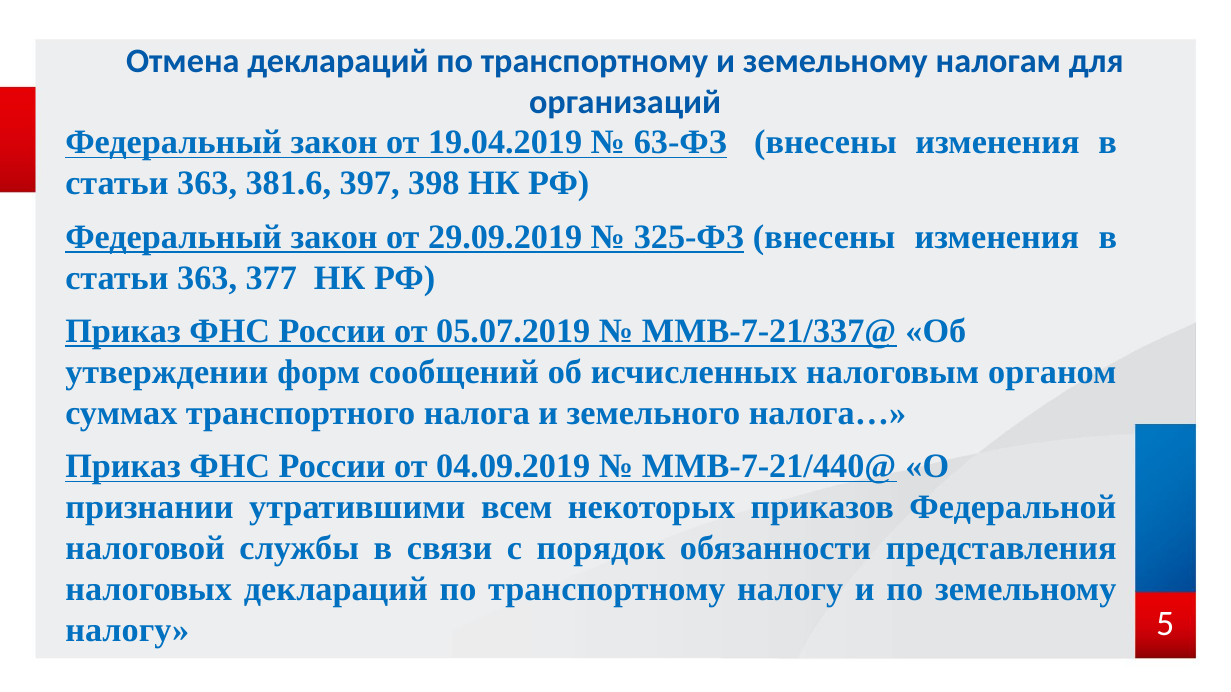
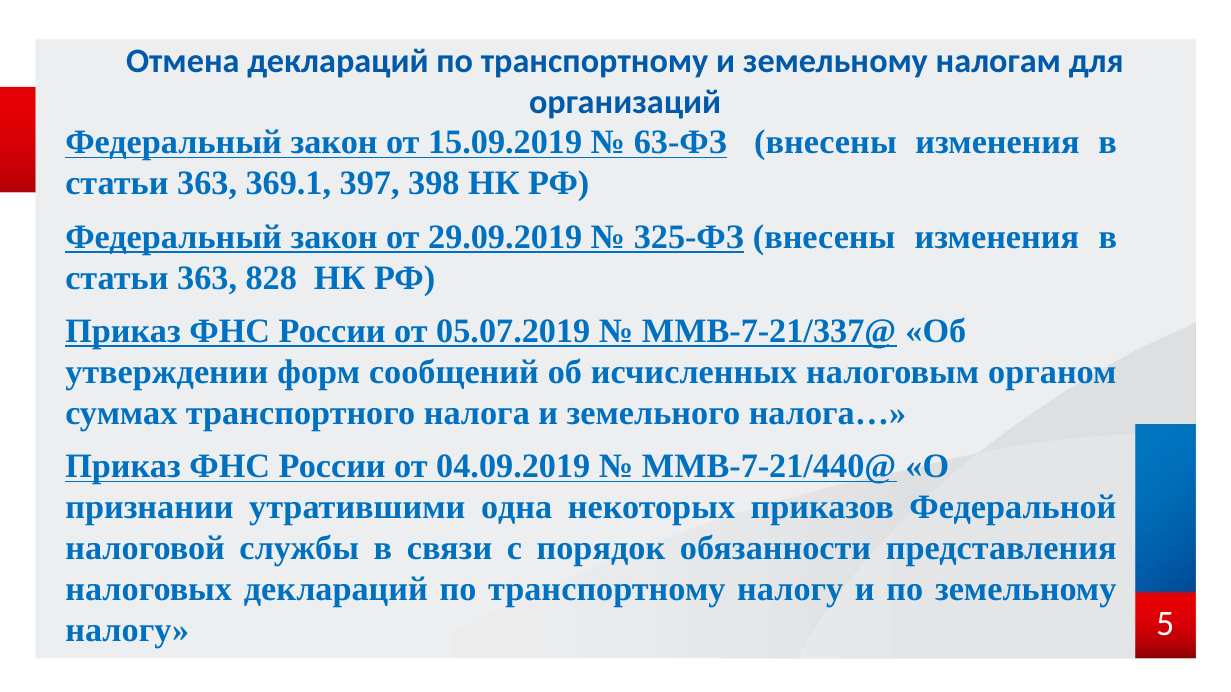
19.04.2019: 19.04.2019 -> 15.09.2019
381.6: 381.6 -> 369.1
377: 377 -> 828
всем: всем -> одна
